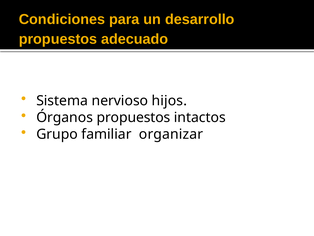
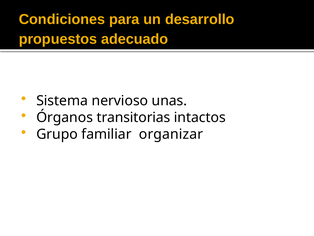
hijos: hijos -> unas
Órganos propuestos: propuestos -> transitorias
